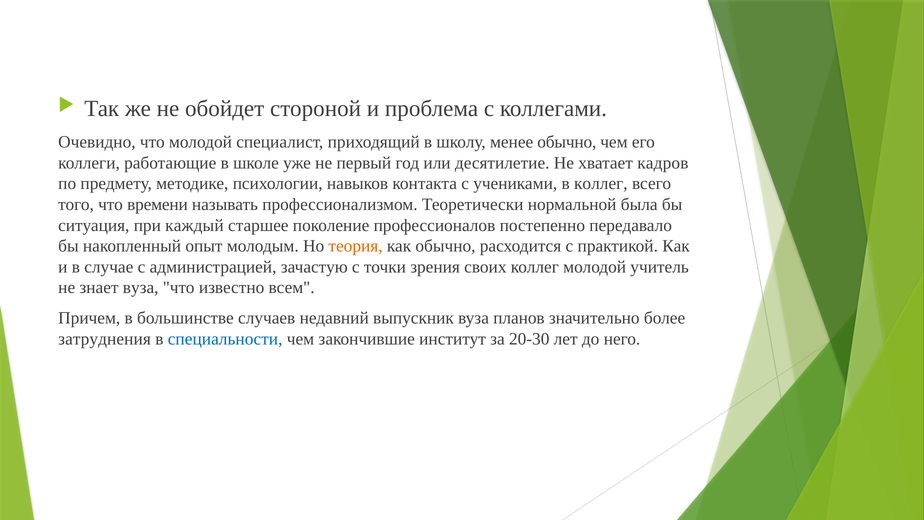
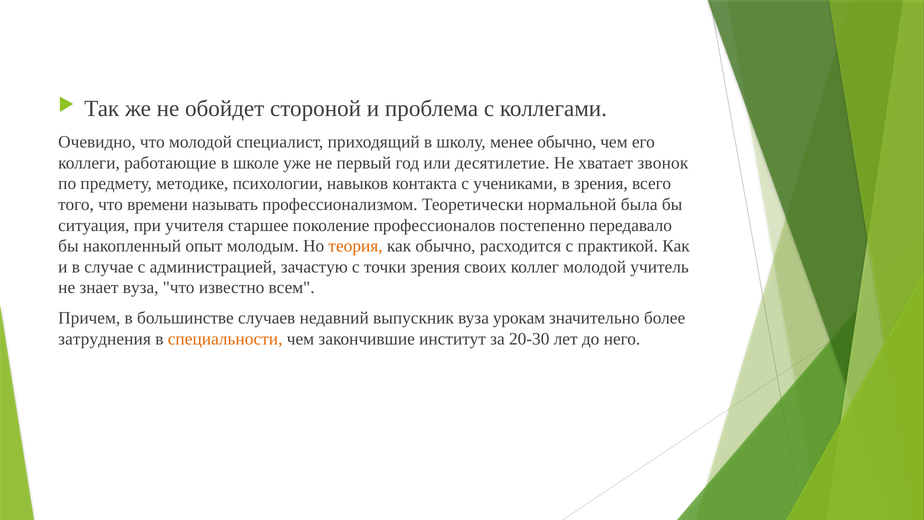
кадров: кадров -> звонок
в коллег: коллег -> зрения
каждый: каждый -> учителя
планов: планов -> урокам
специальности colour: blue -> orange
